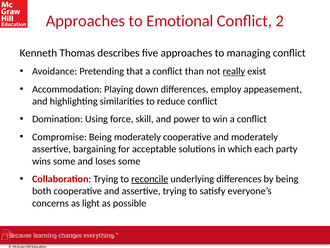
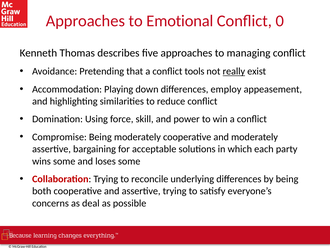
2: 2 -> 0
than: than -> tools
reconcile underline: present -> none
light: light -> deal
